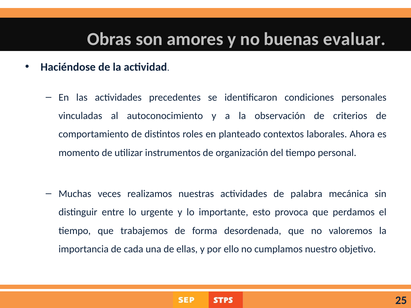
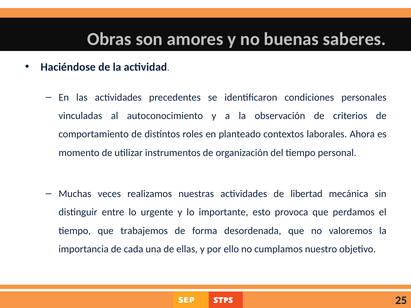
evaluar: evaluar -> saberes
palabra: palabra -> libertad
